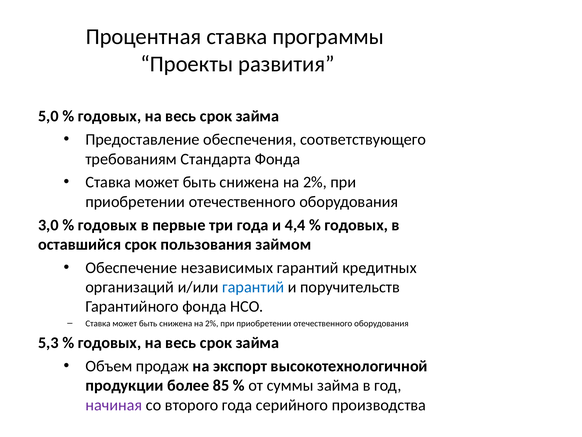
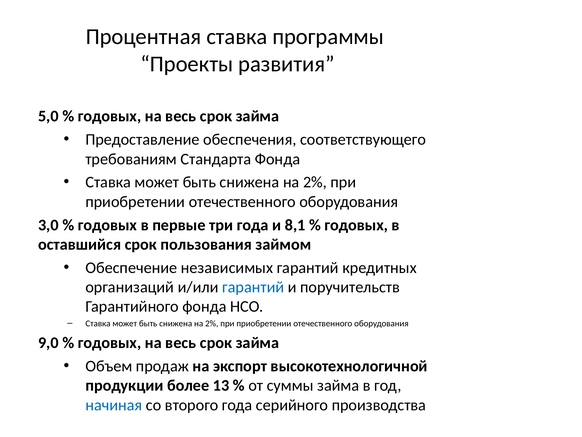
4,4: 4,4 -> 8,1
5,3: 5,3 -> 9,0
85: 85 -> 13
начиная colour: purple -> blue
